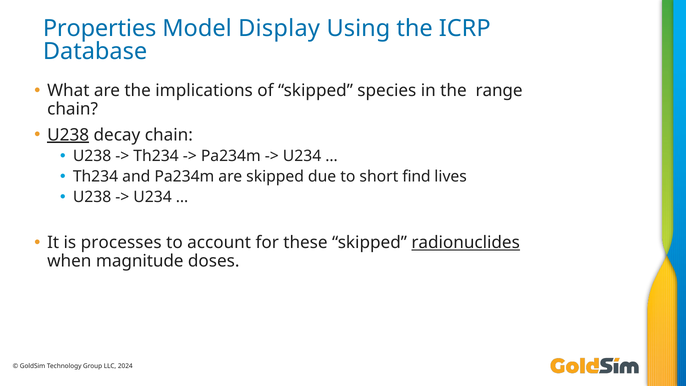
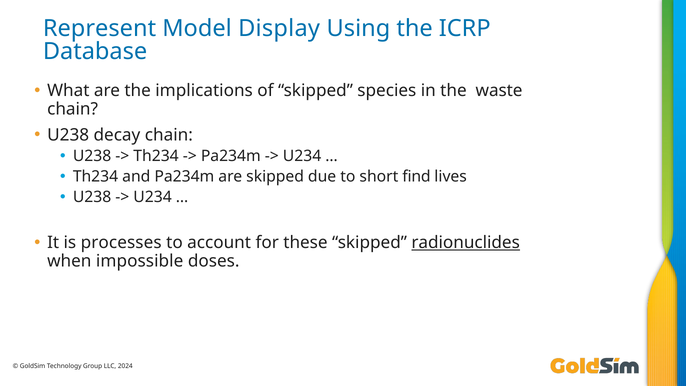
Properties: Properties -> Represent
range: range -> waste
U238 at (68, 135) underline: present -> none
magnitude: magnitude -> impossible
